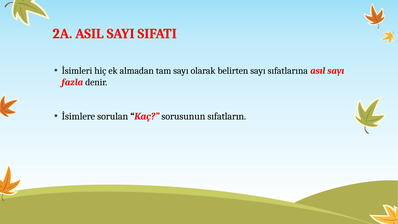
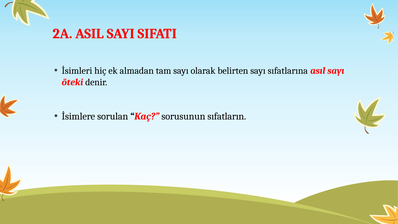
fazla: fazla -> öteki
